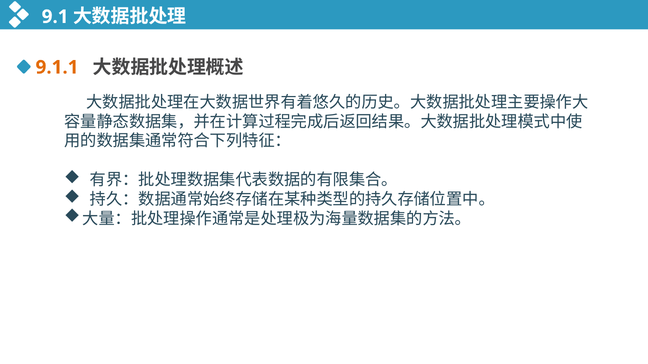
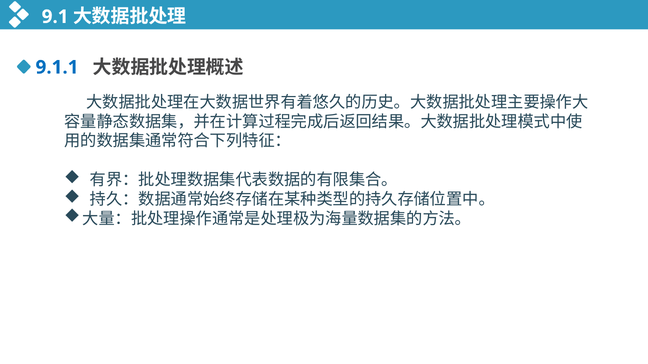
9.1.1 colour: orange -> blue
